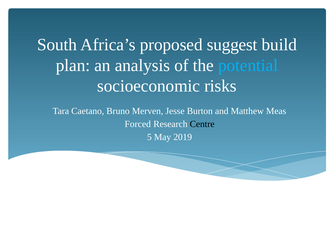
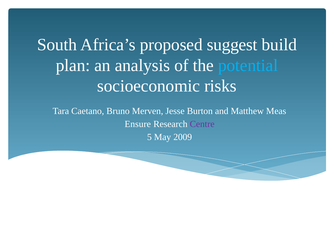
Forced: Forced -> Ensure
Centre colour: black -> purple
2019: 2019 -> 2009
